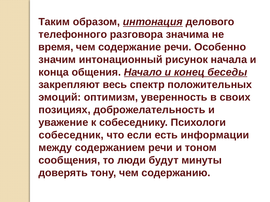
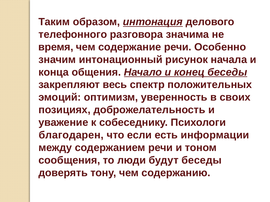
собеседник: собеседник -> благодарен
будут минуты: минуты -> беседы
